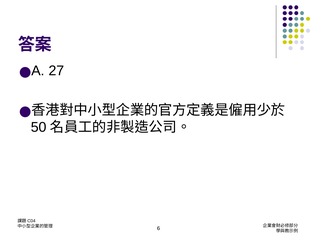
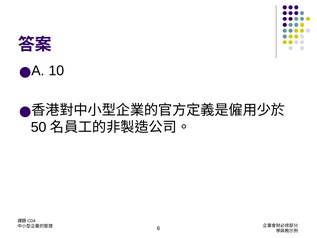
27: 27 -> 10
